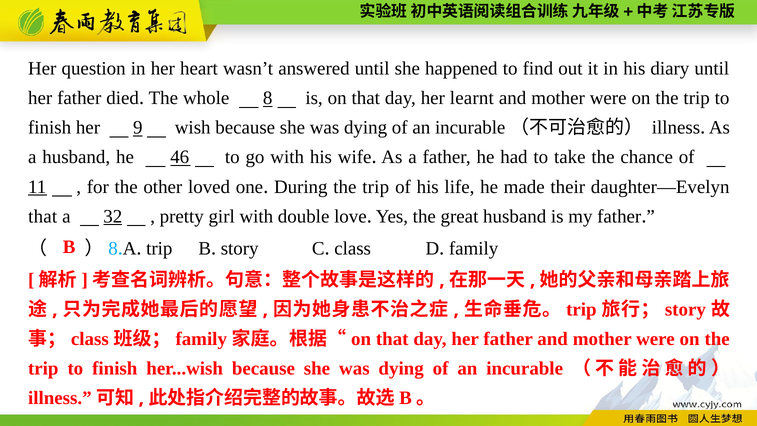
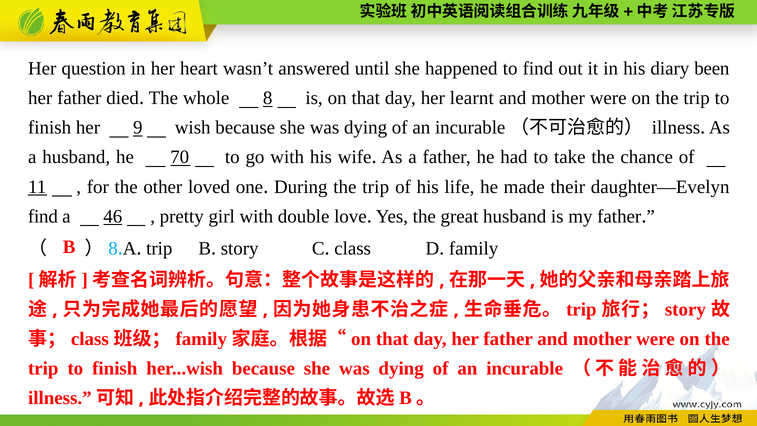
diary until: until -> been
46: 46 -> 70
that at (43, 216): that -> find
32: 32 -> 46
